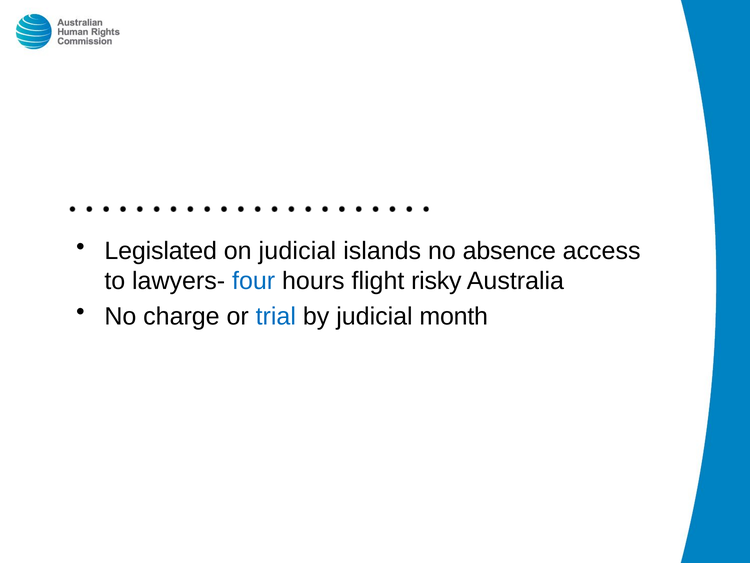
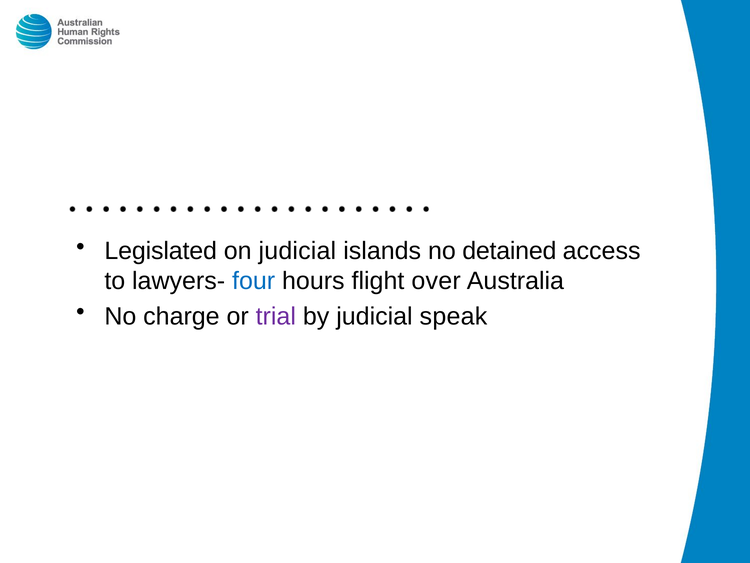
absence: absence -> detained
risky: risky -> over
trial colour: blue -> purple
month: month -> speak
